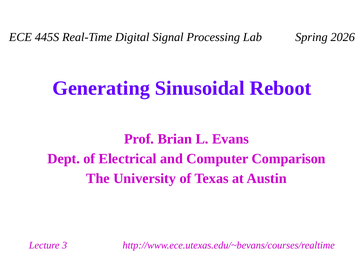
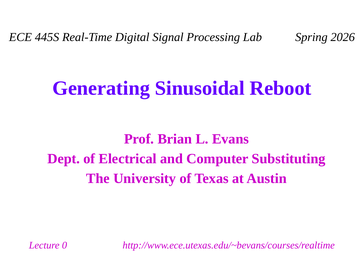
Comparison: Comparison -> Substituting
3: 3 -> 0
